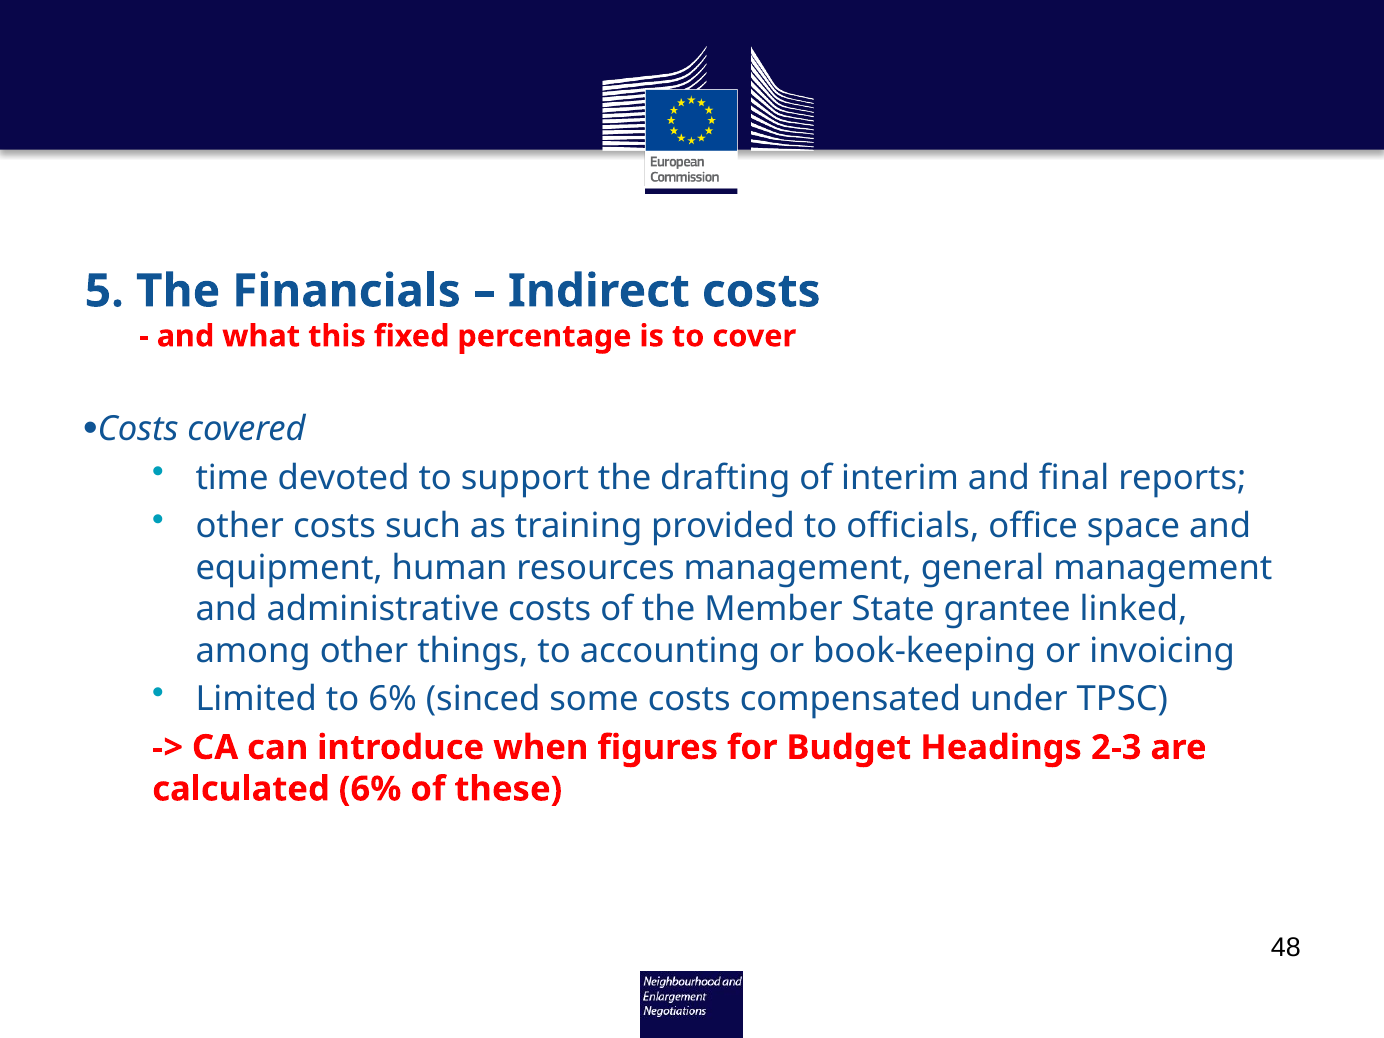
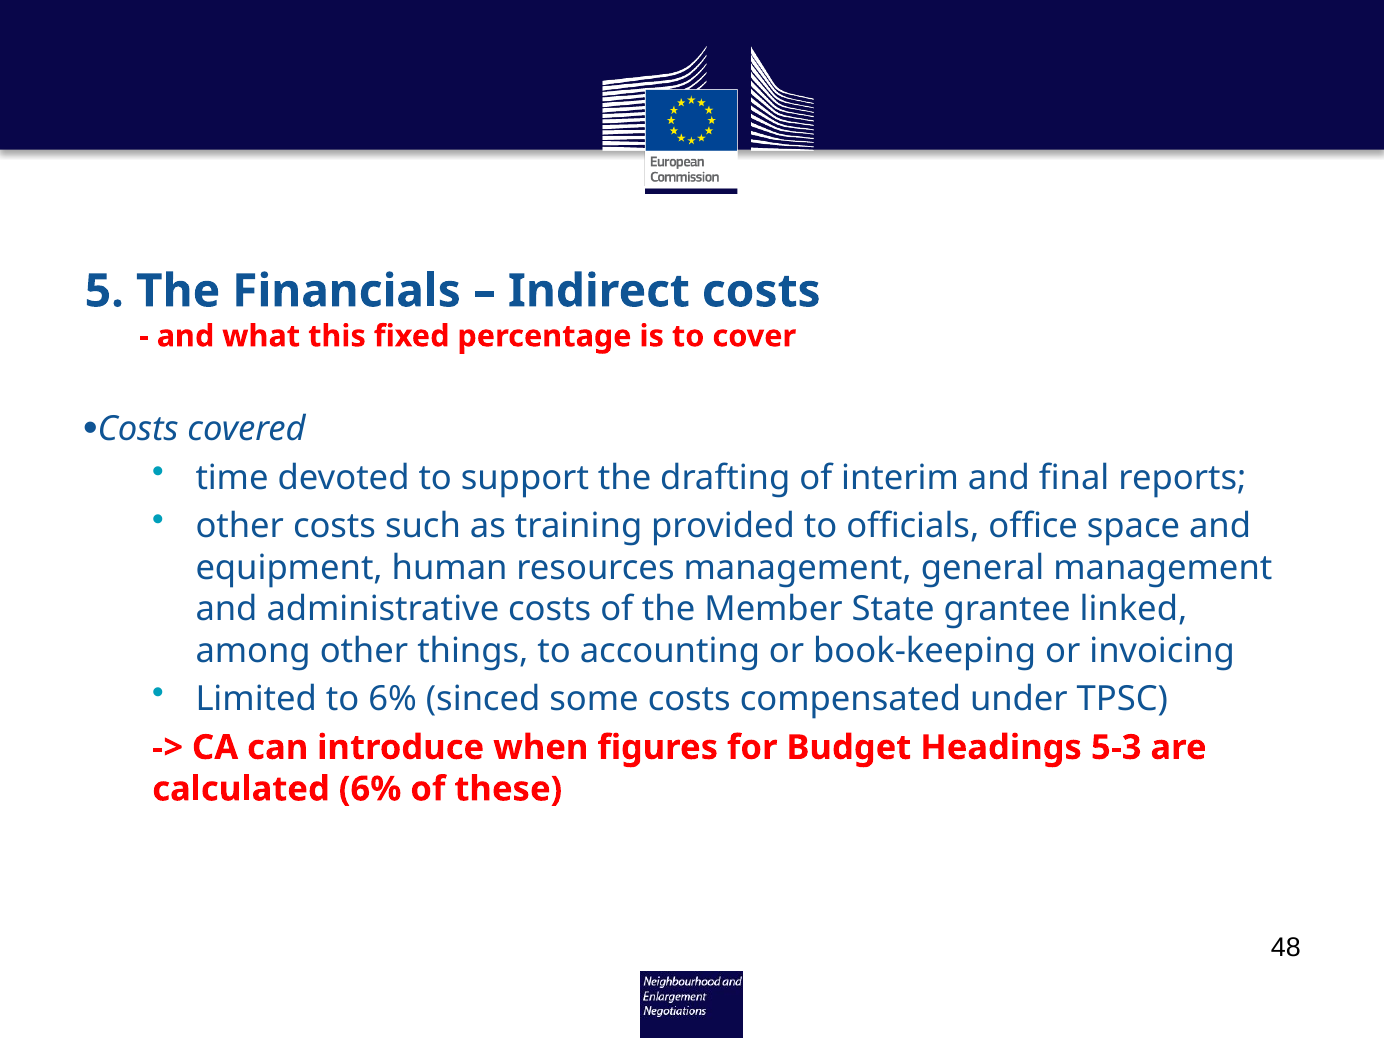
2-3: 2-3 -> 5-3
